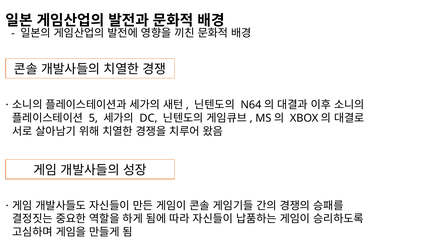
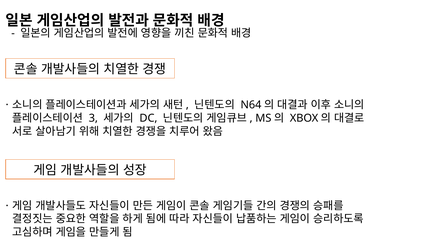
5: 5 -> 3
